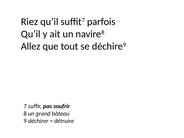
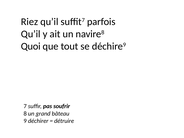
Allez: Allez -> Quoi
